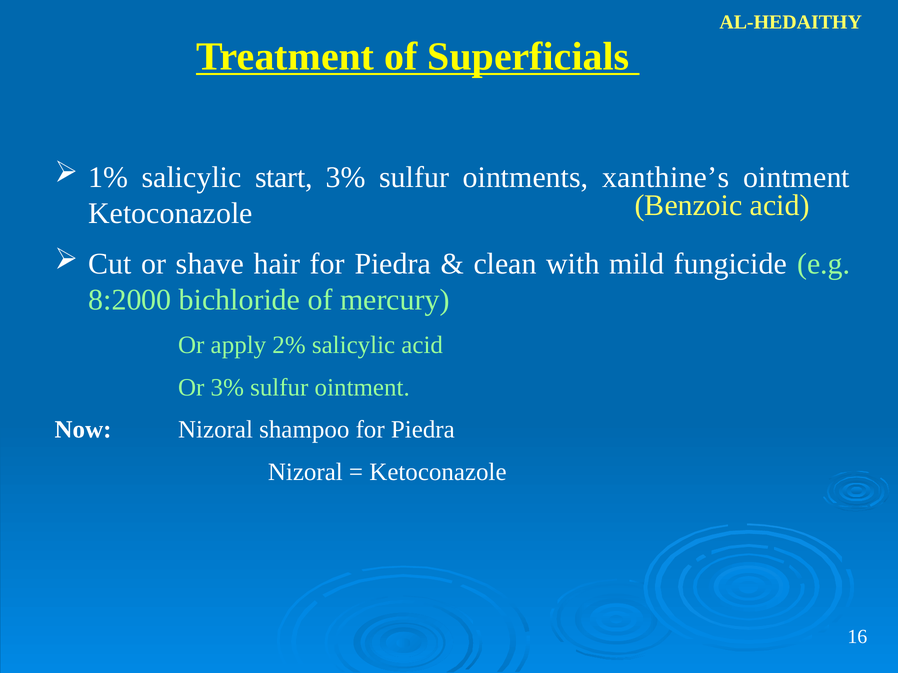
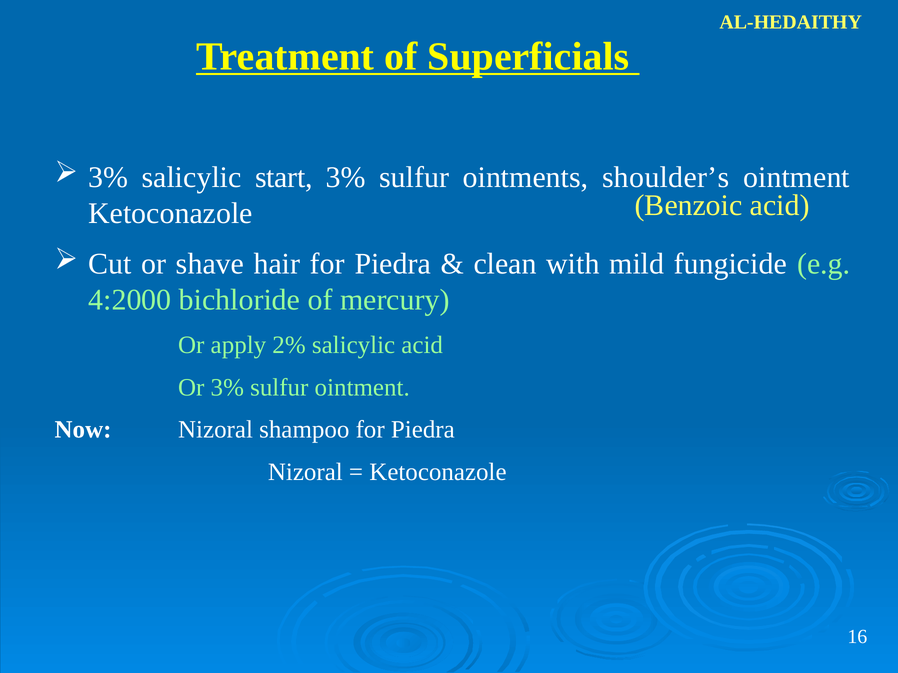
1% at (108, 177): 1% -> 3%
xanthine’s: xanthine’s -> shoulder’s
8:2000: 8:2000 -> 4:2000
